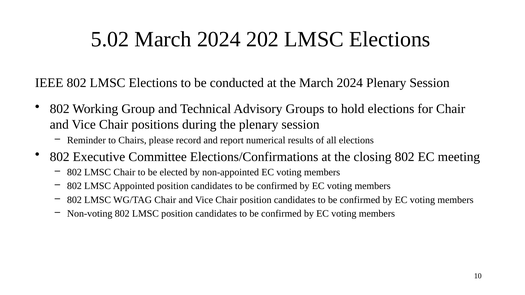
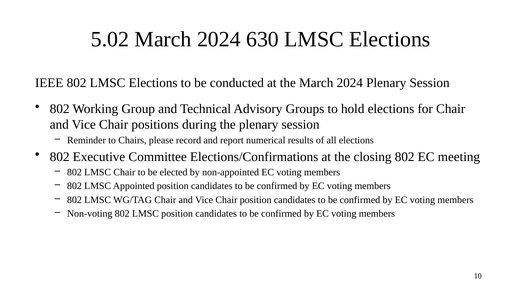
202: 202 -> 630
